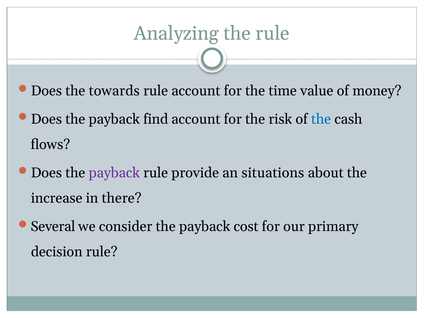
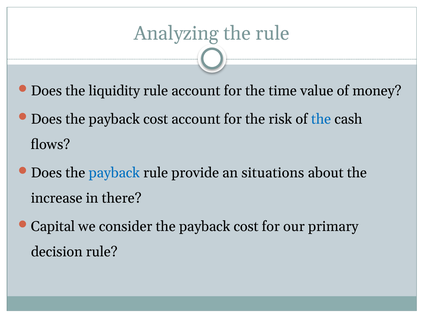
towards: towards -> liquidity
Does the payback find: find -> cost
payback at (114, 173) colour: purple -> blue
Several: Several -> Capital
